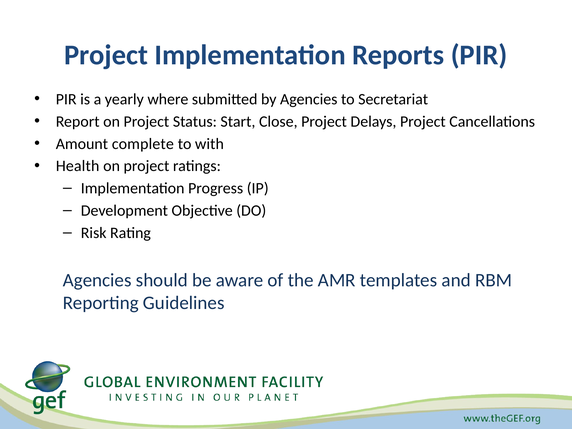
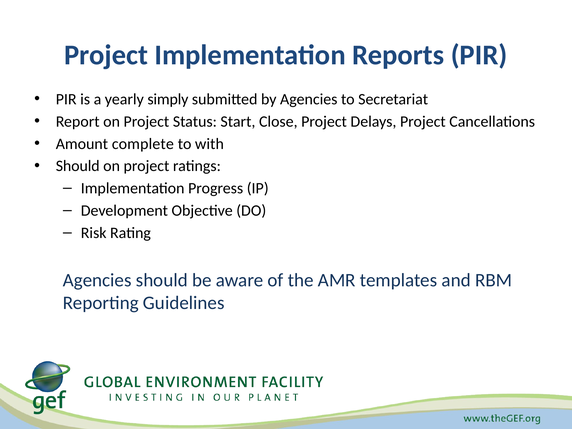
where: where -> simply
Health at (78, 166): Health -> Should
